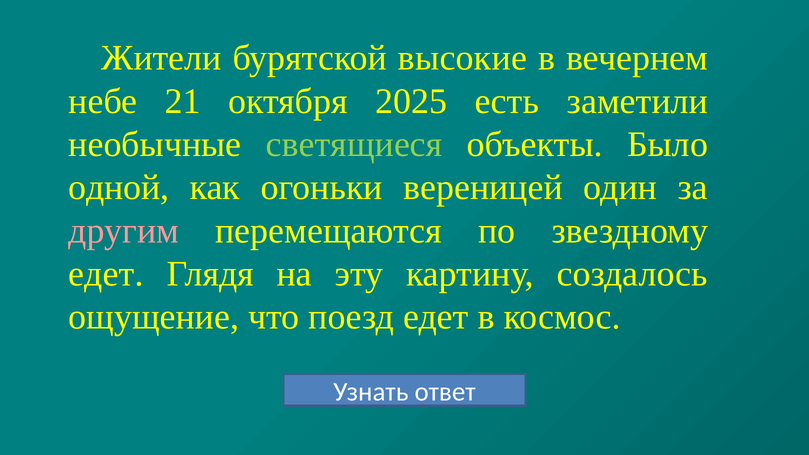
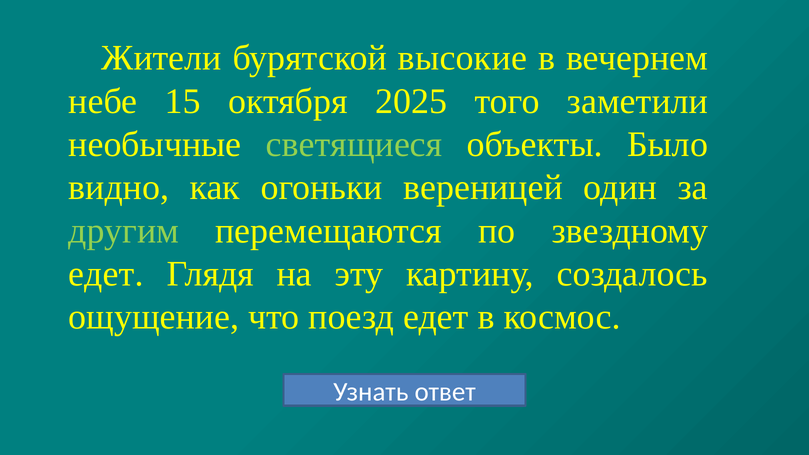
21: 21 -> 15
есть: есть -> того
одной: одной -> виднo
другим colour: pink -> light green
